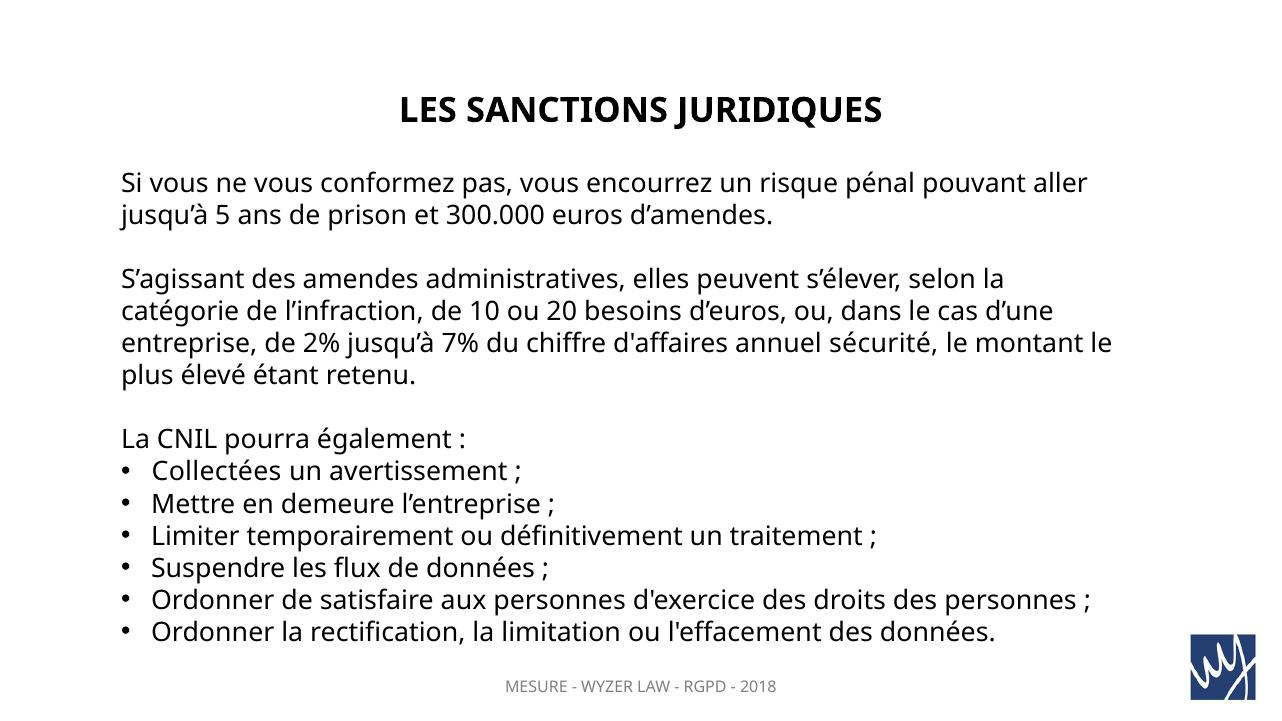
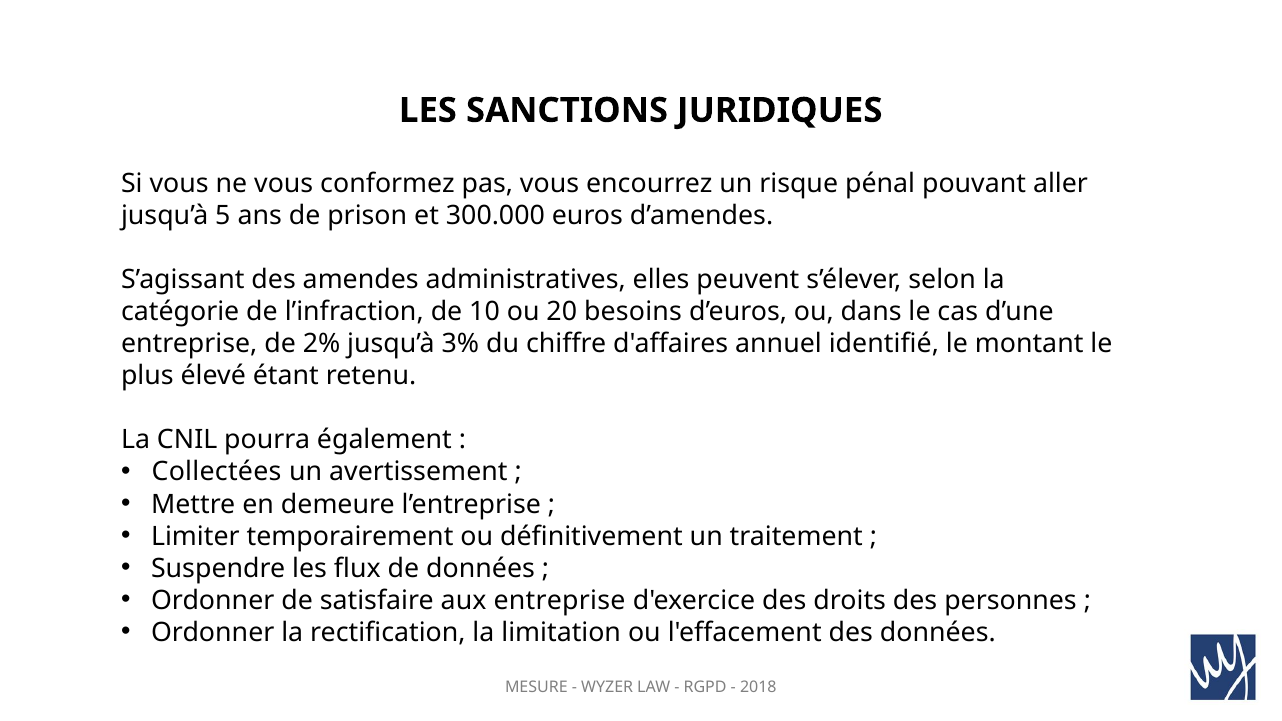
7%: 7% -> 3%
sécurité: sécurité -> identifié
aux personnes: personnes -> entreprise
